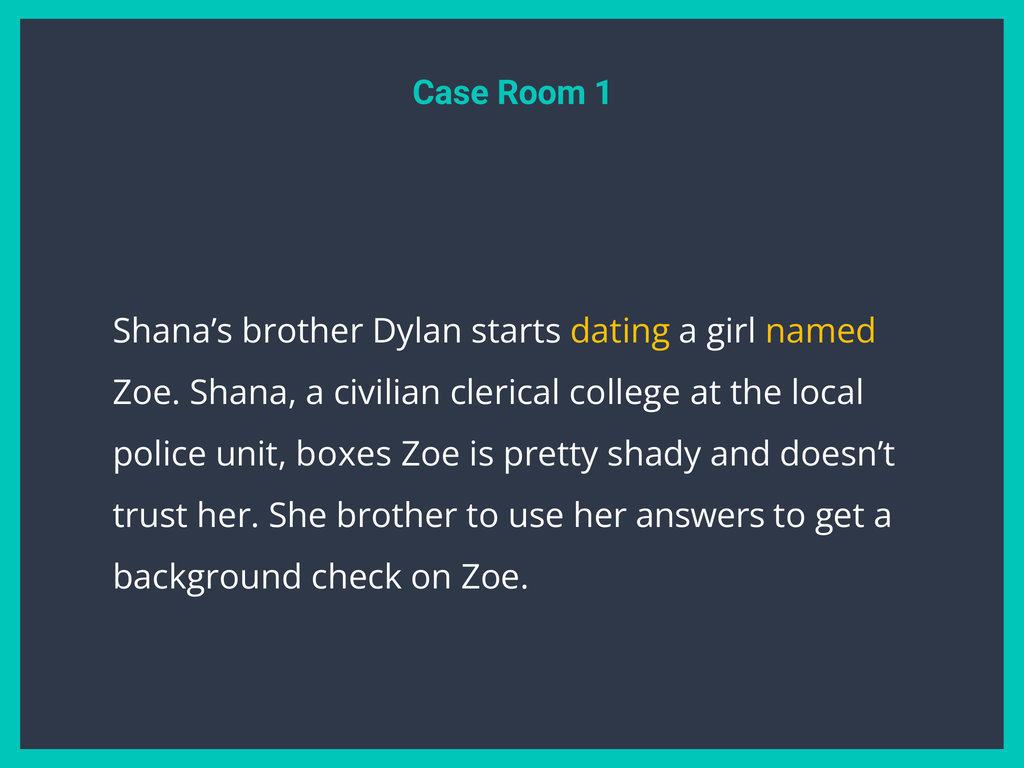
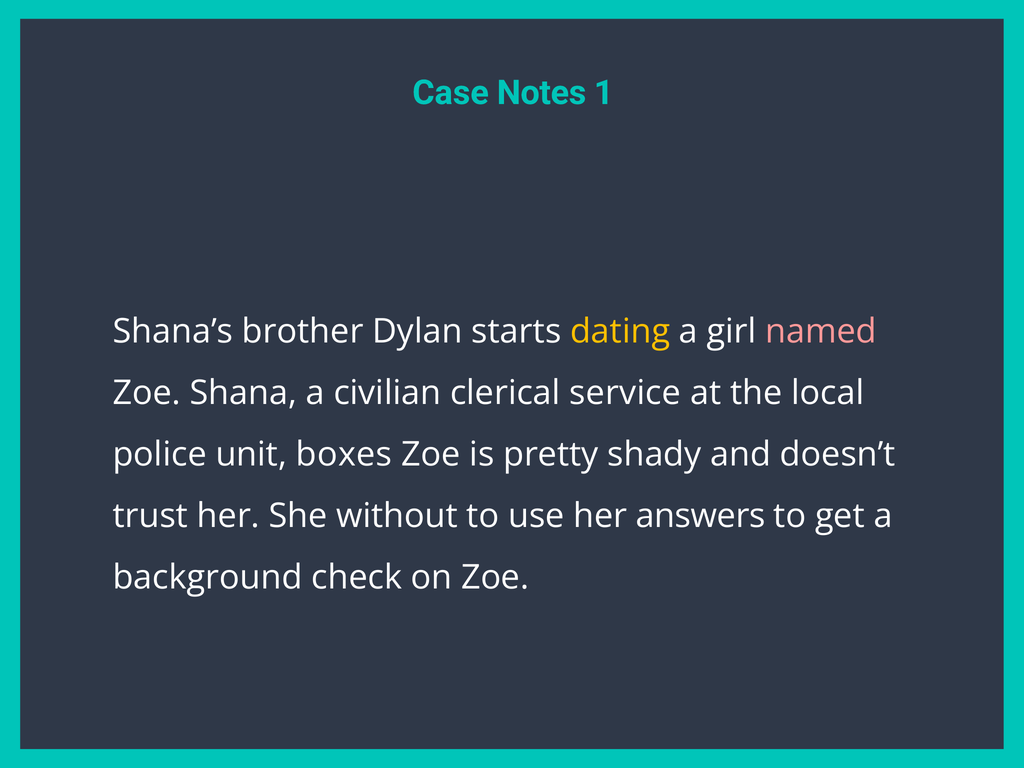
Room: Room -> Notes
named colour: yellow -> pink
college: college -> service
She brother: brother -> without
